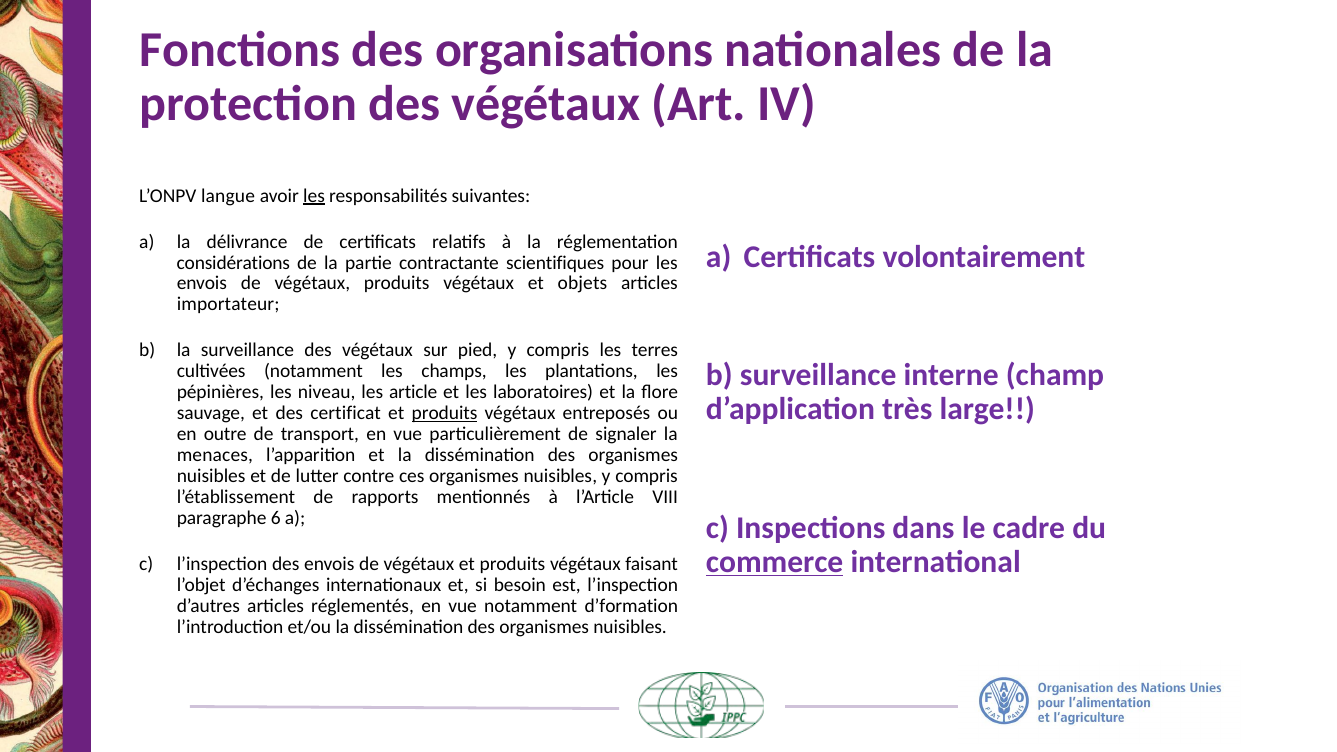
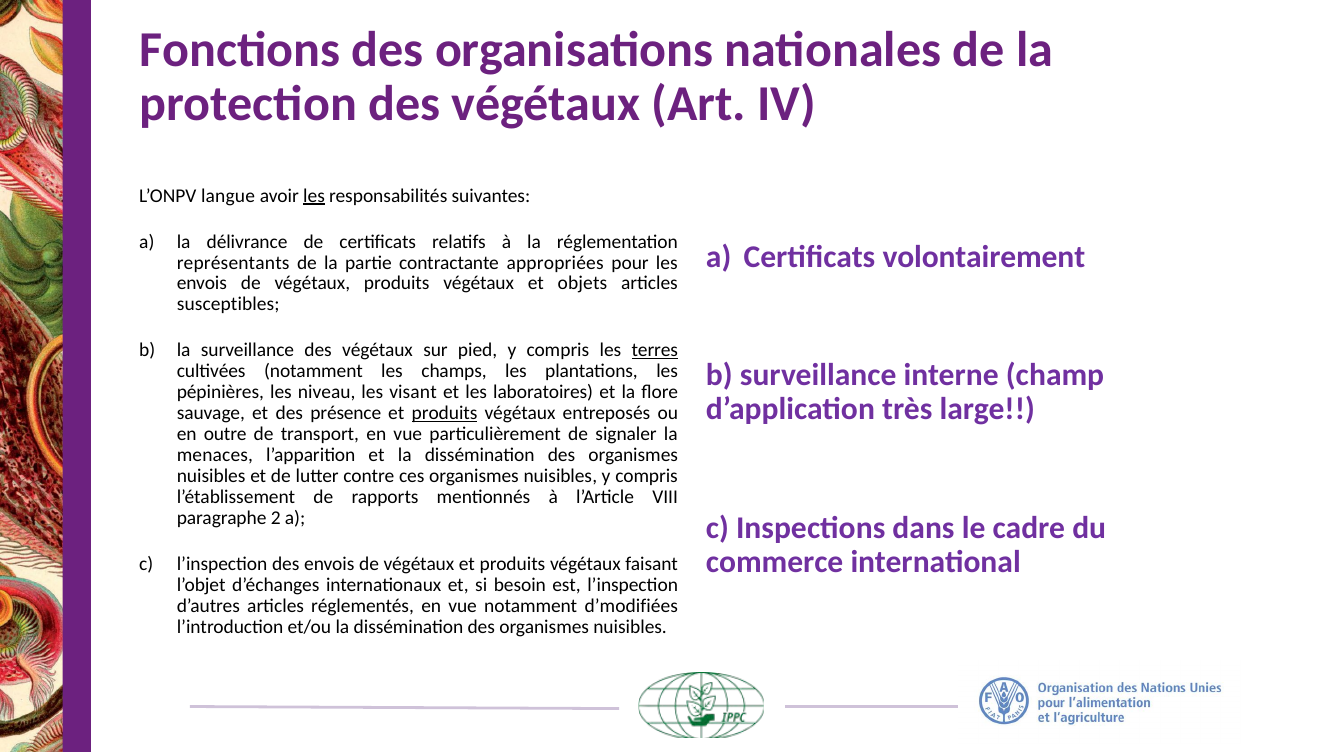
considérations: considérations -> représentants
scientifiques: scientifiques -> appropriées
importateur: importateur -> susceptibles
terres underline: none -> present
article: article -> visant
certificat: certificat -> présence
6: 6 -> 2
commerce underline: present -> none
d’formation: d’formation -> d’modifiées
